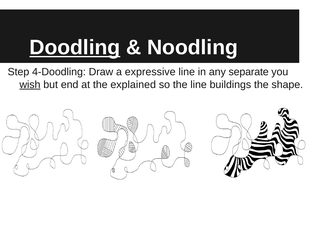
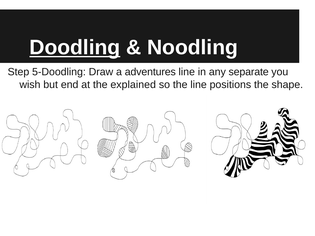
4-Doodling: 4-Doodling -> 5-Doodling
expressive: expressive -> adventures
wish underline: present -> none
buildings: buildings -> positions
